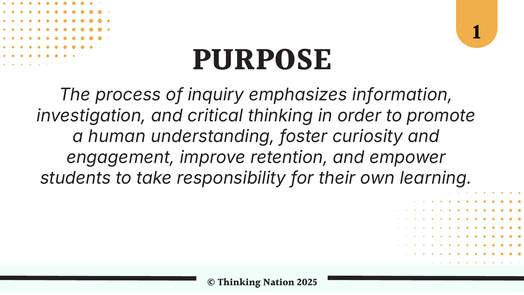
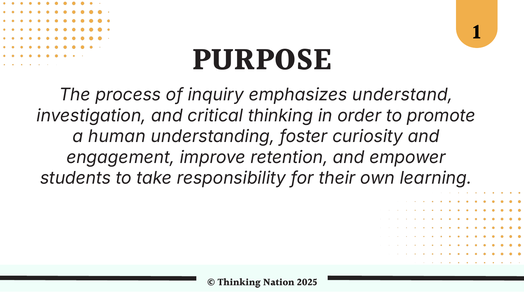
information: information -> understand
